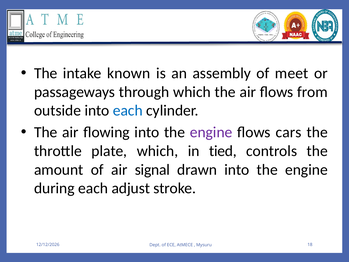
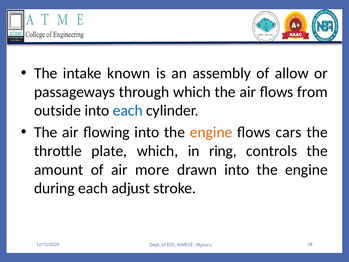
meet: meet -> allow
engine at (211, 132) colour: purple -> orange
tied: tied -> ring
signal: signal -> more
